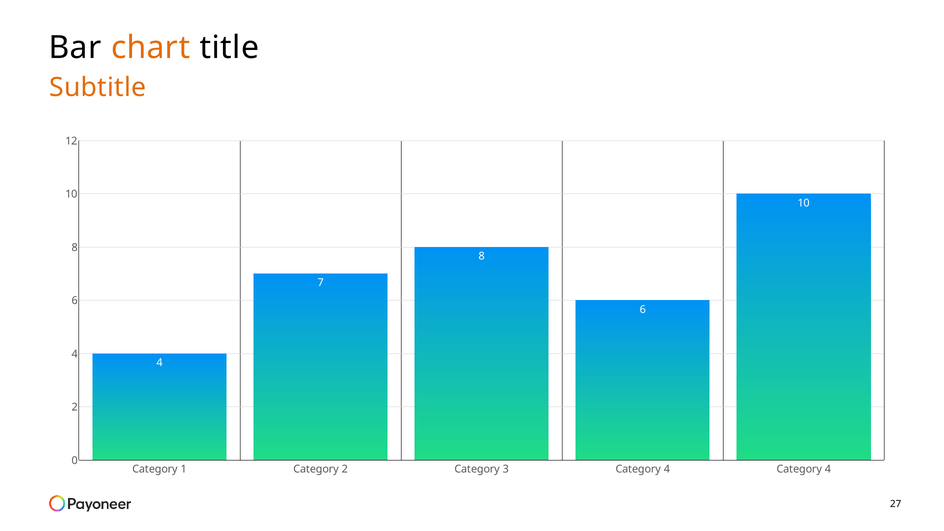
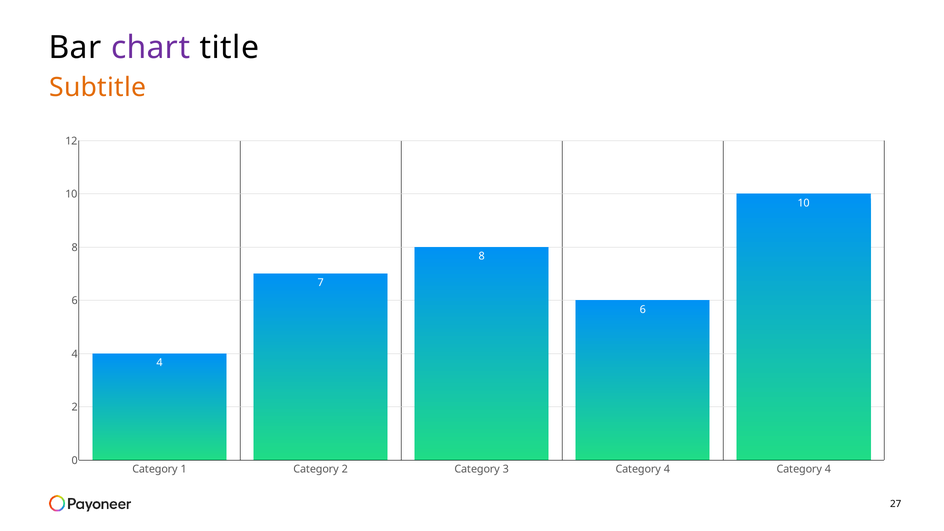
chart colour: orange -> purple
